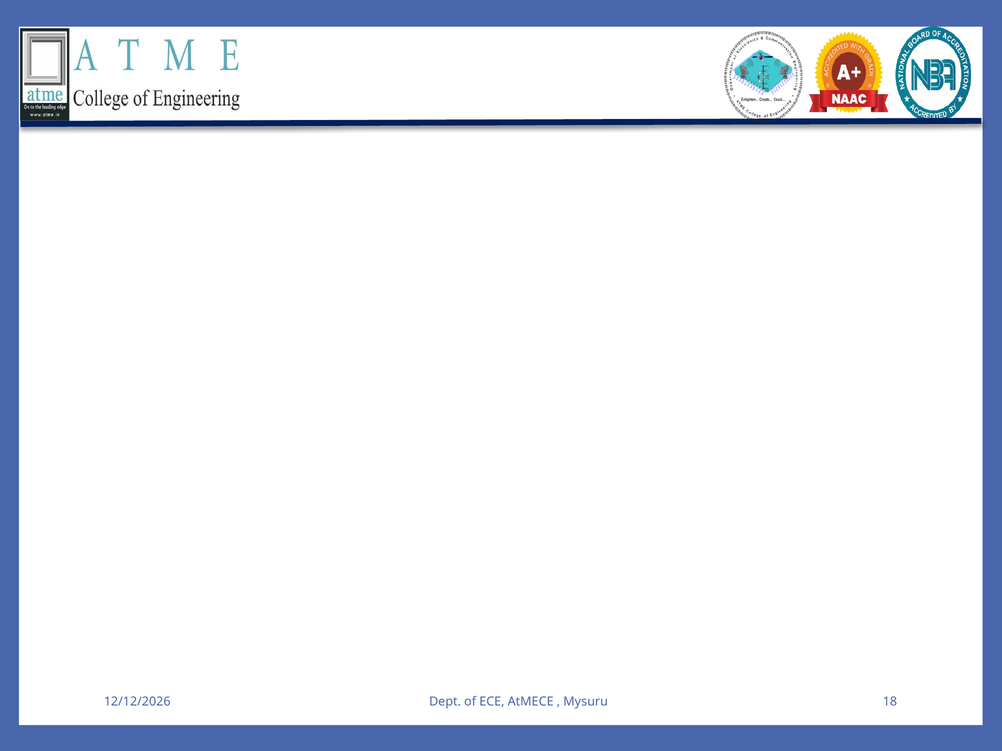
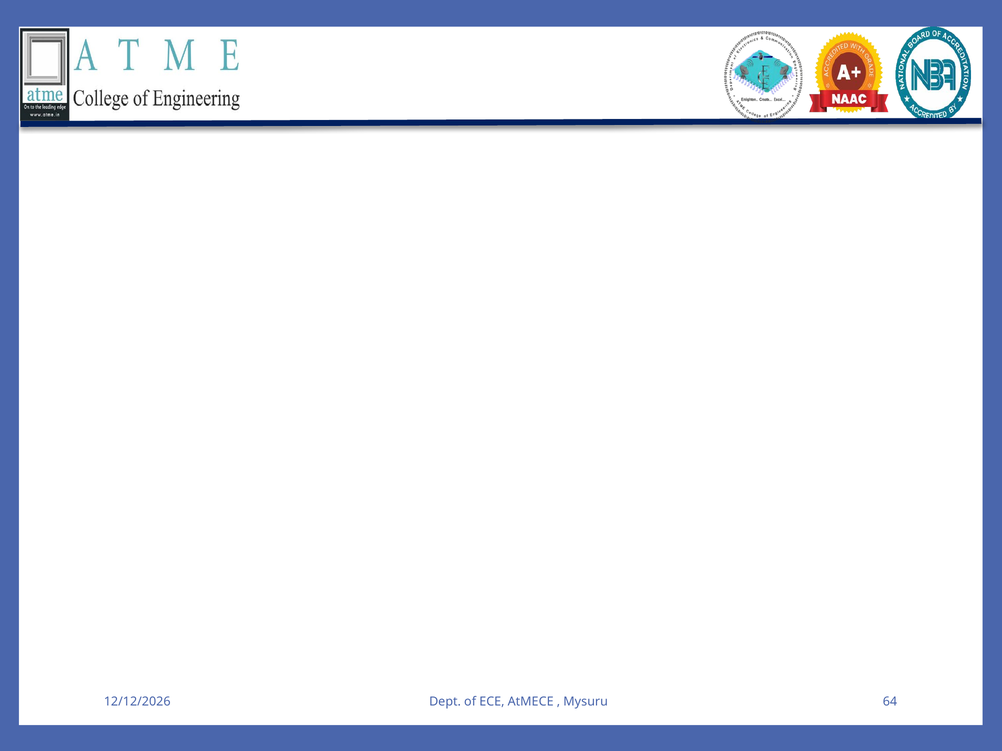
18: 18 -> 64
